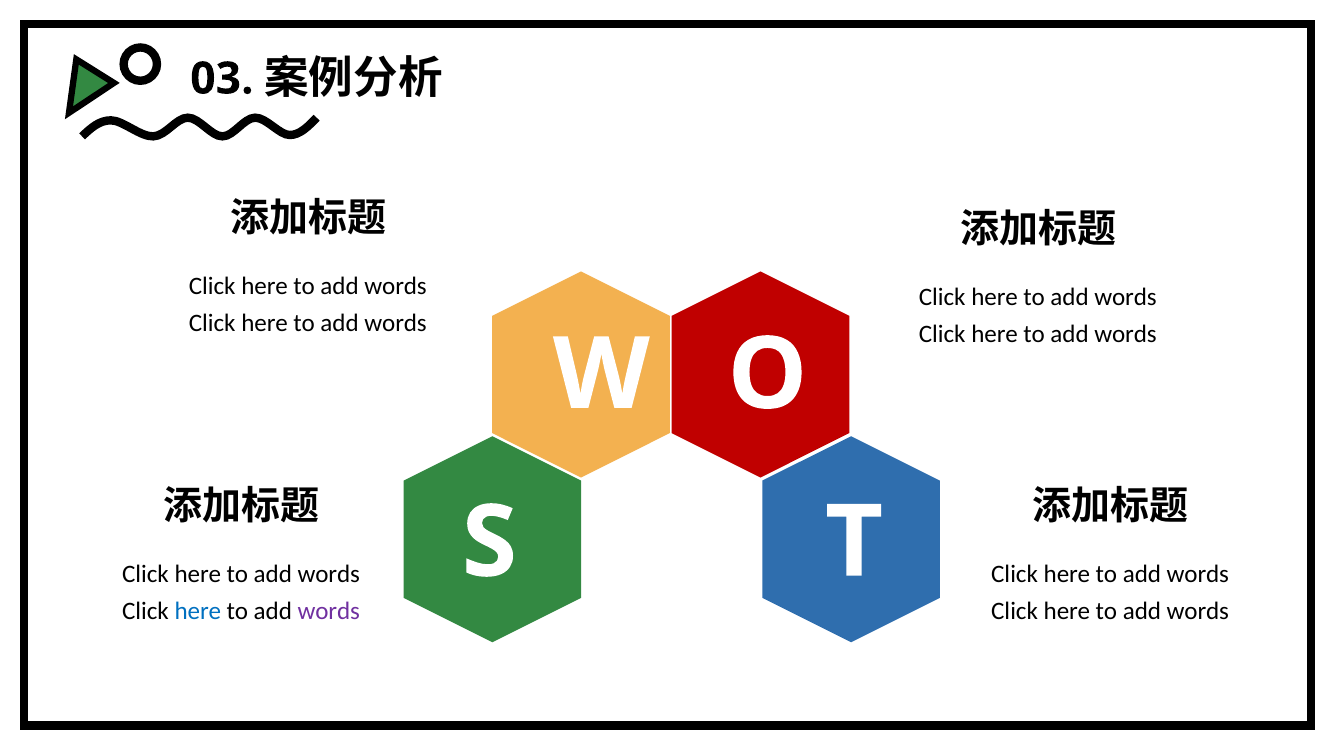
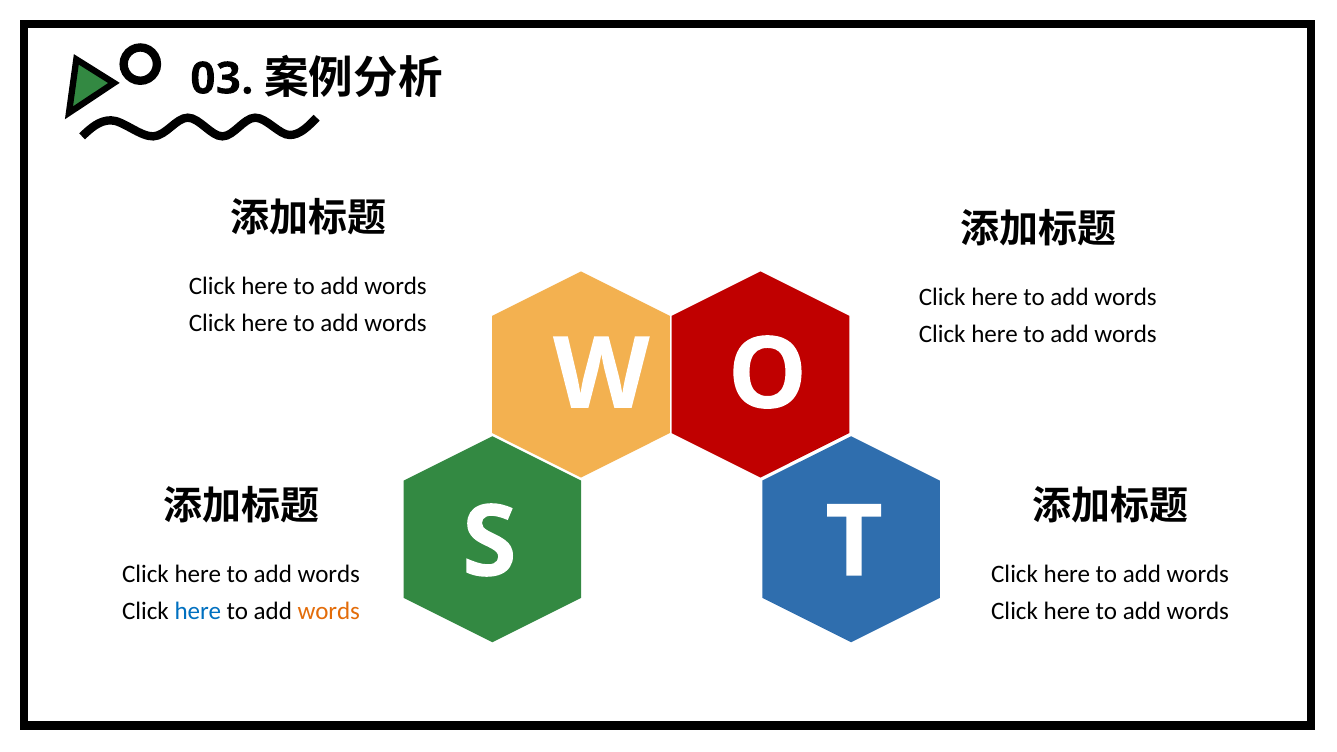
words at (329, 611) colour: purple -> orange
